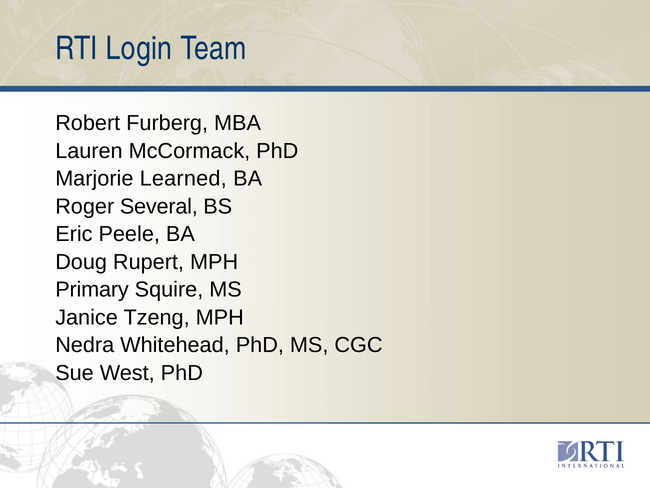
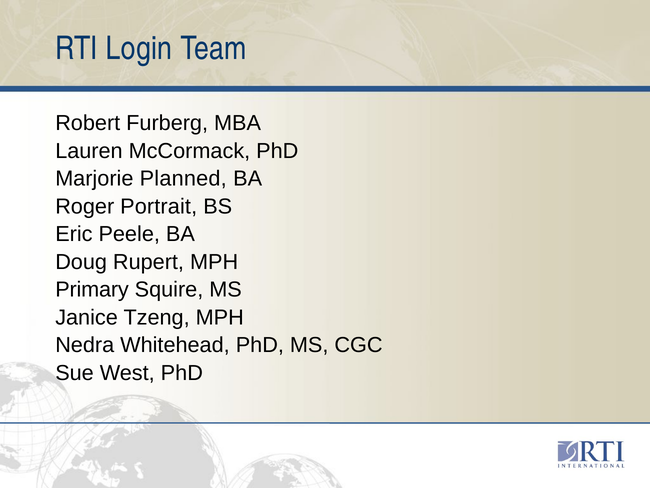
Learned: Learned -> Planned
Several: Several -> Portrait
